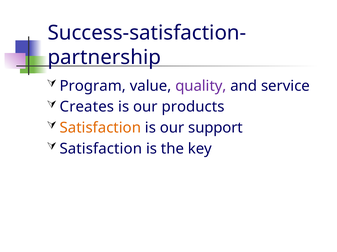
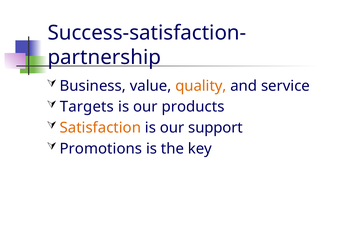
Program: Program -> Business
quality colour: purple -> orange
Creates: Creates -> Targets
Satisfaction at (101, 149): Satisfaction -> Promotions
